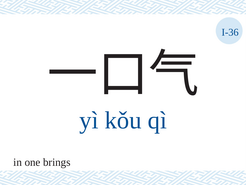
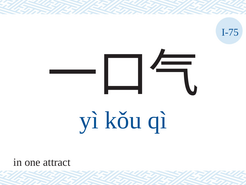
I-36: I-36 -> I-75
brings: brings -> attract
